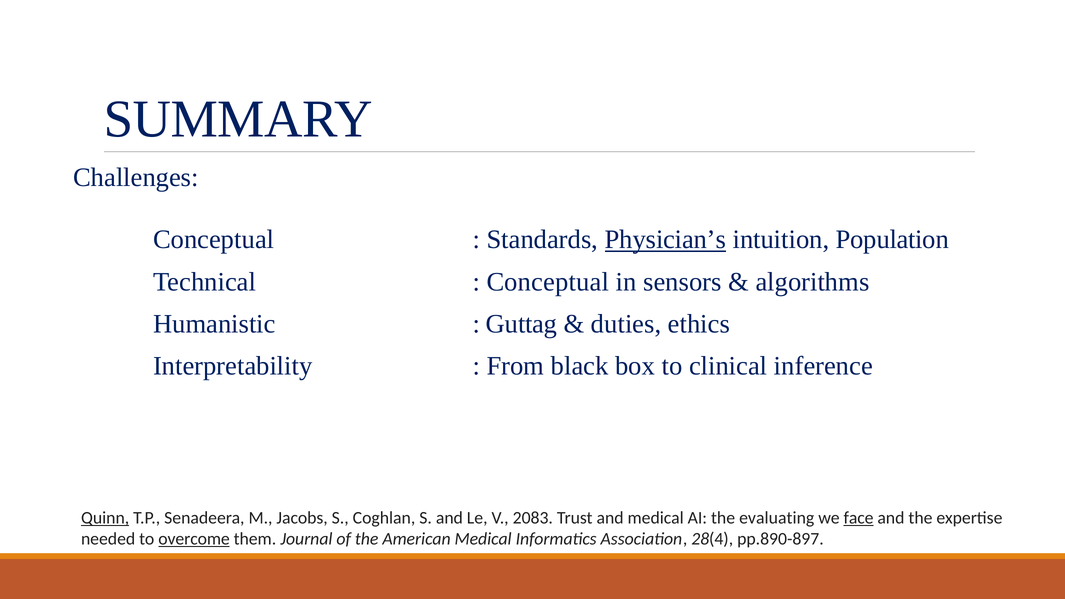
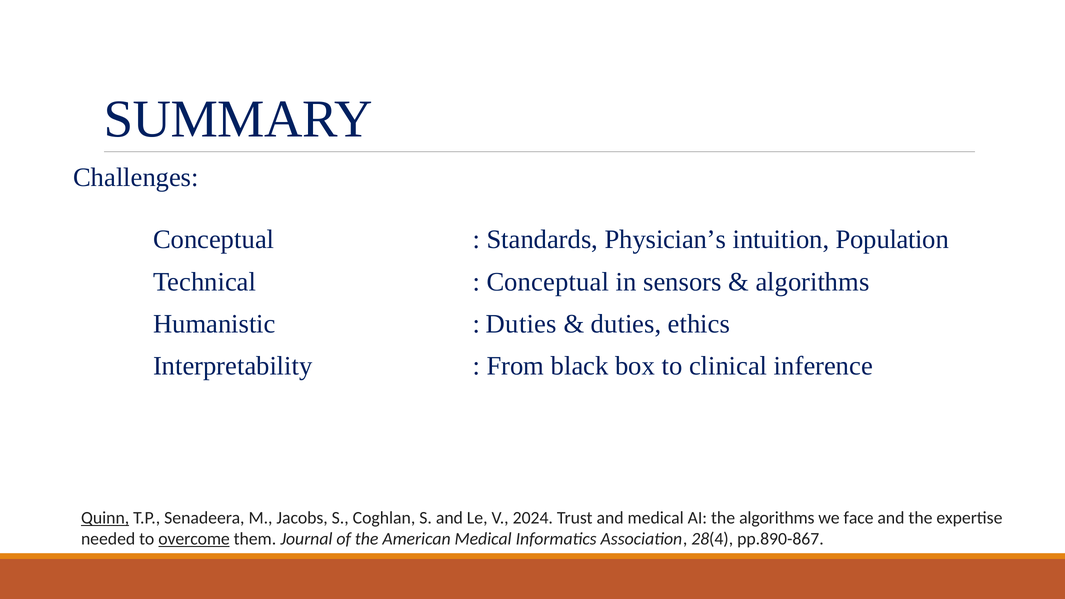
Physician’s underline: present -> none
Guttag at (522, 324): Guttag -> Duties
2083: 2083 -> 2024
the evaluating: evaluating -> algorithms
face underline: present -> none
pp.890-897: pp.890-897 -> pp.890-867
